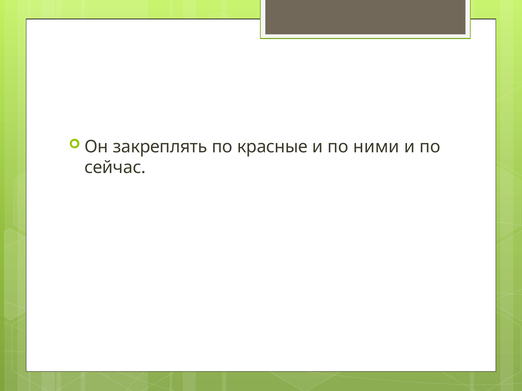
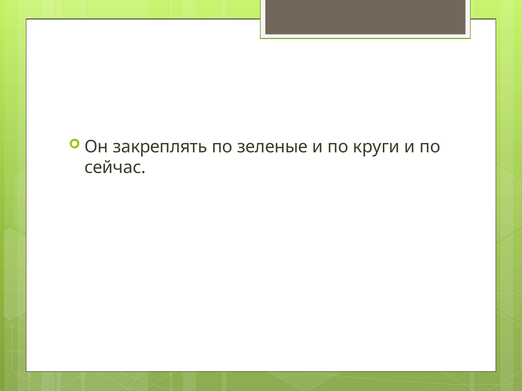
красные: красные -> зеленые
ними: ними -> круги
